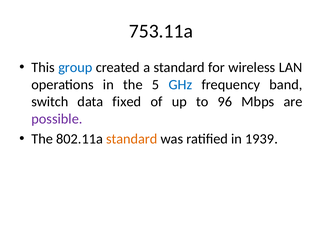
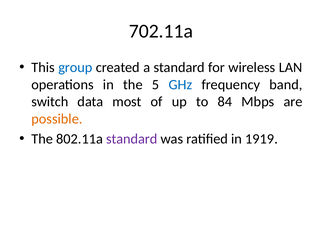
753.11a: 753.11a -> 702.11a
fixed: fixed -> most
96: 96 -> 84
possible colour: purple -> orange
standard at (132, 139) colour: orange -> purple
1939: 1939 -> 1919
